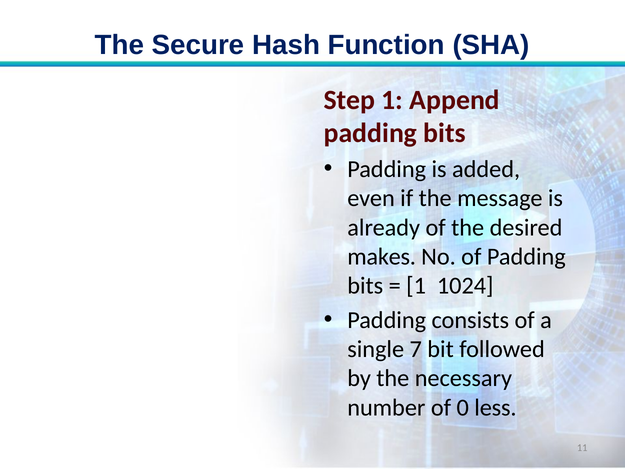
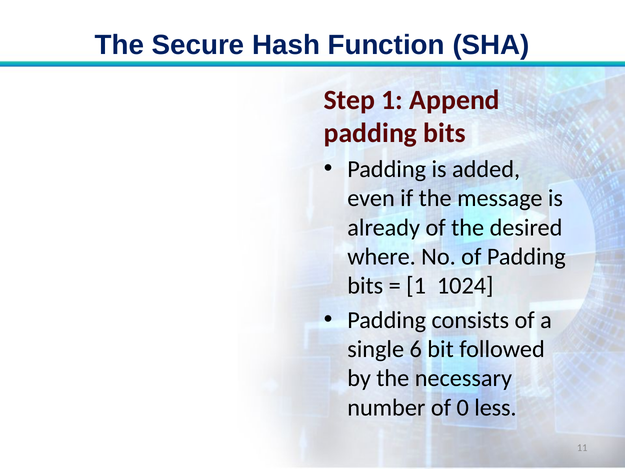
makes: makes -> where
7: 7 -> 6
